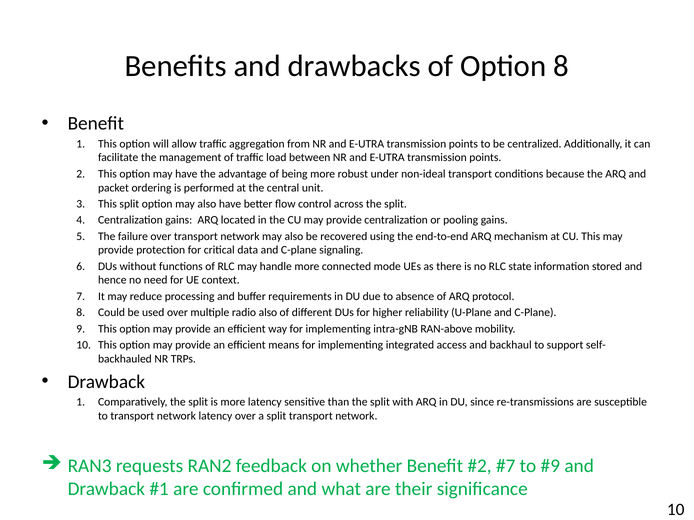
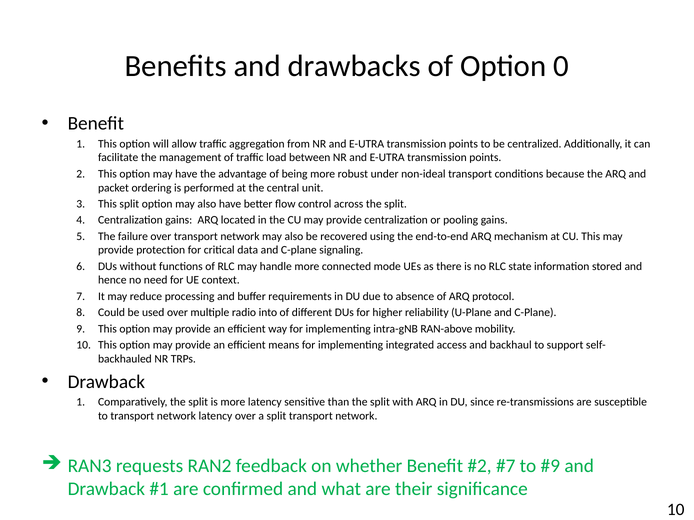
Option 8: 8 -> 0
radio also: also -> into
